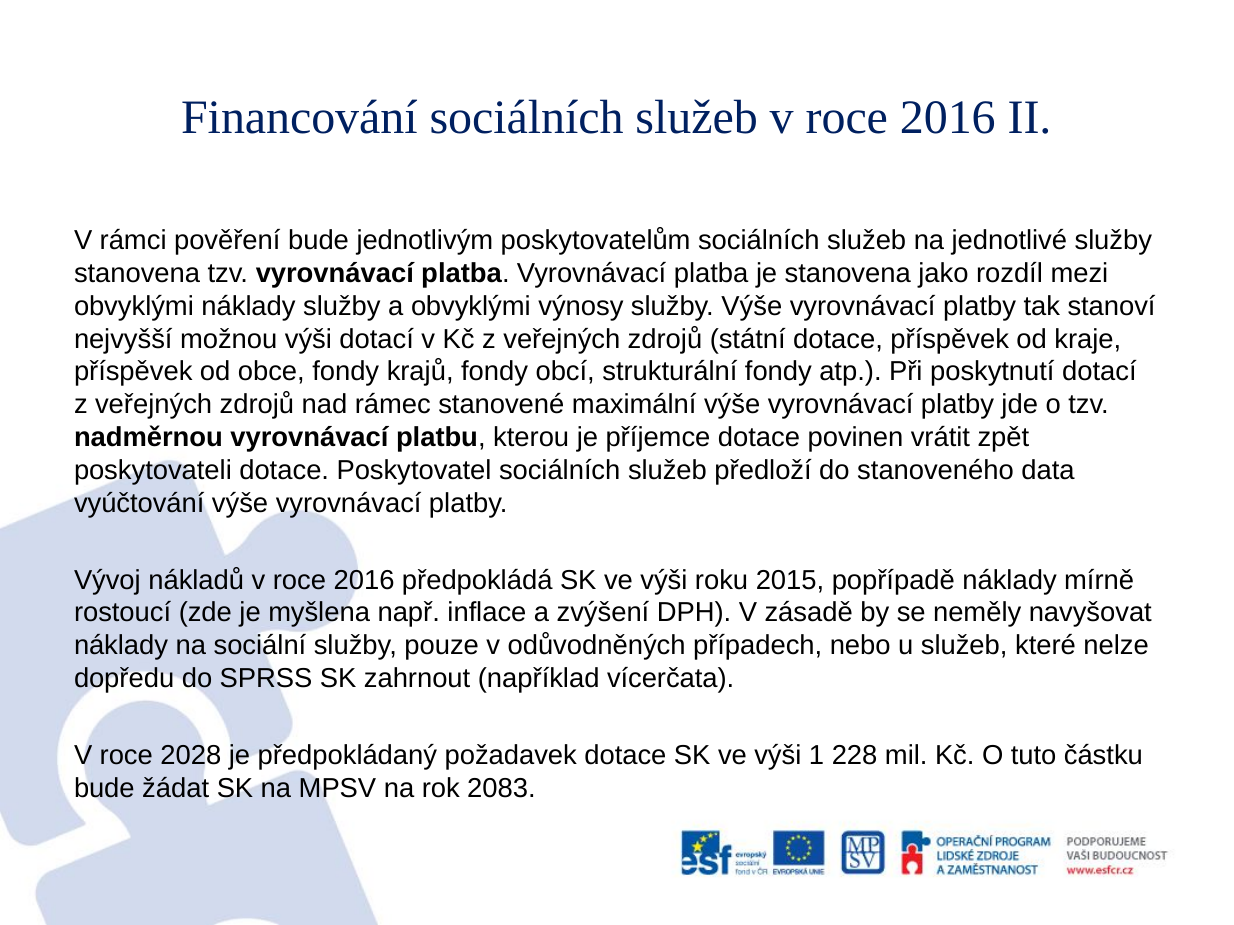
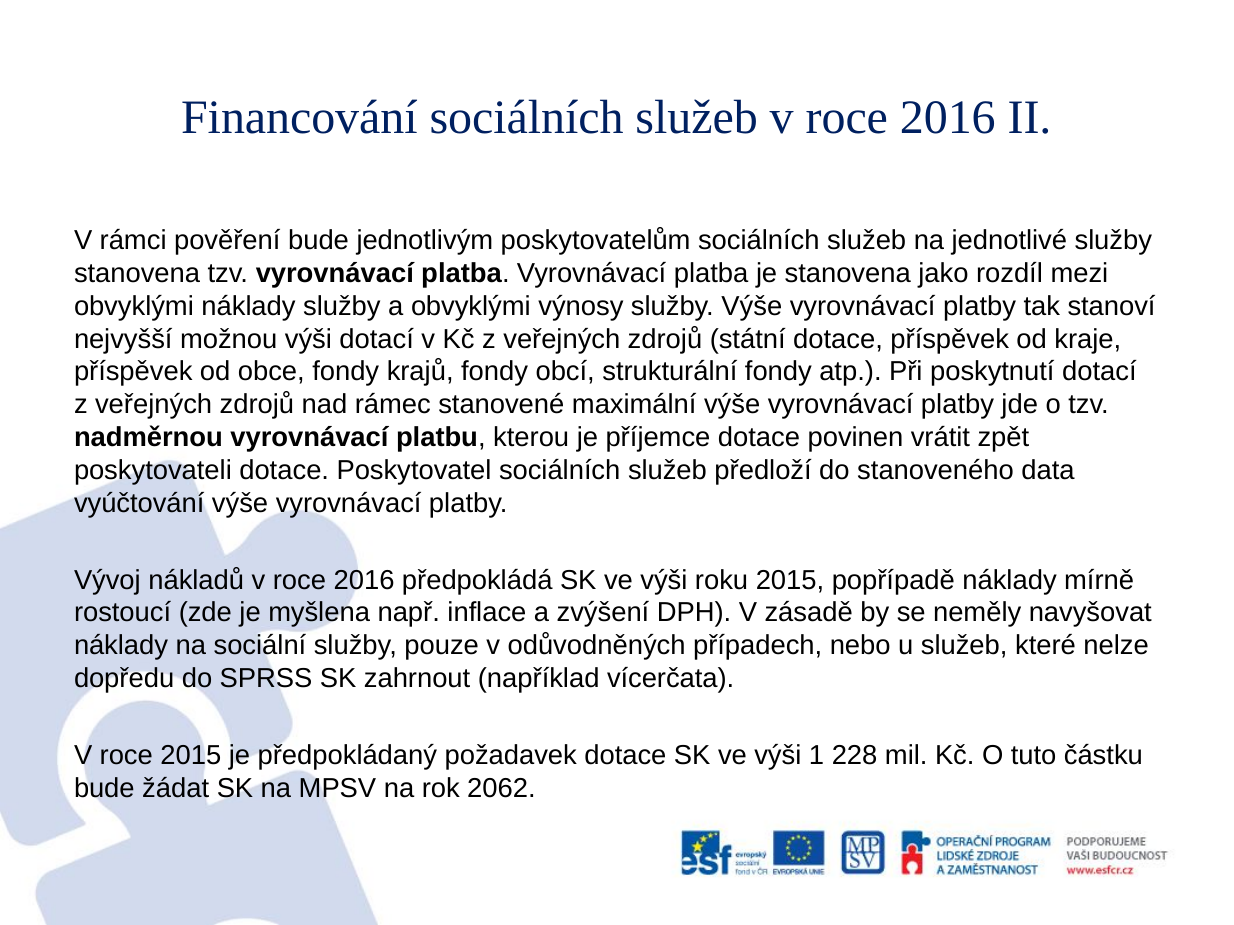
roce 2028: 2028 -> 2015
2083: 2083 -> 2062
